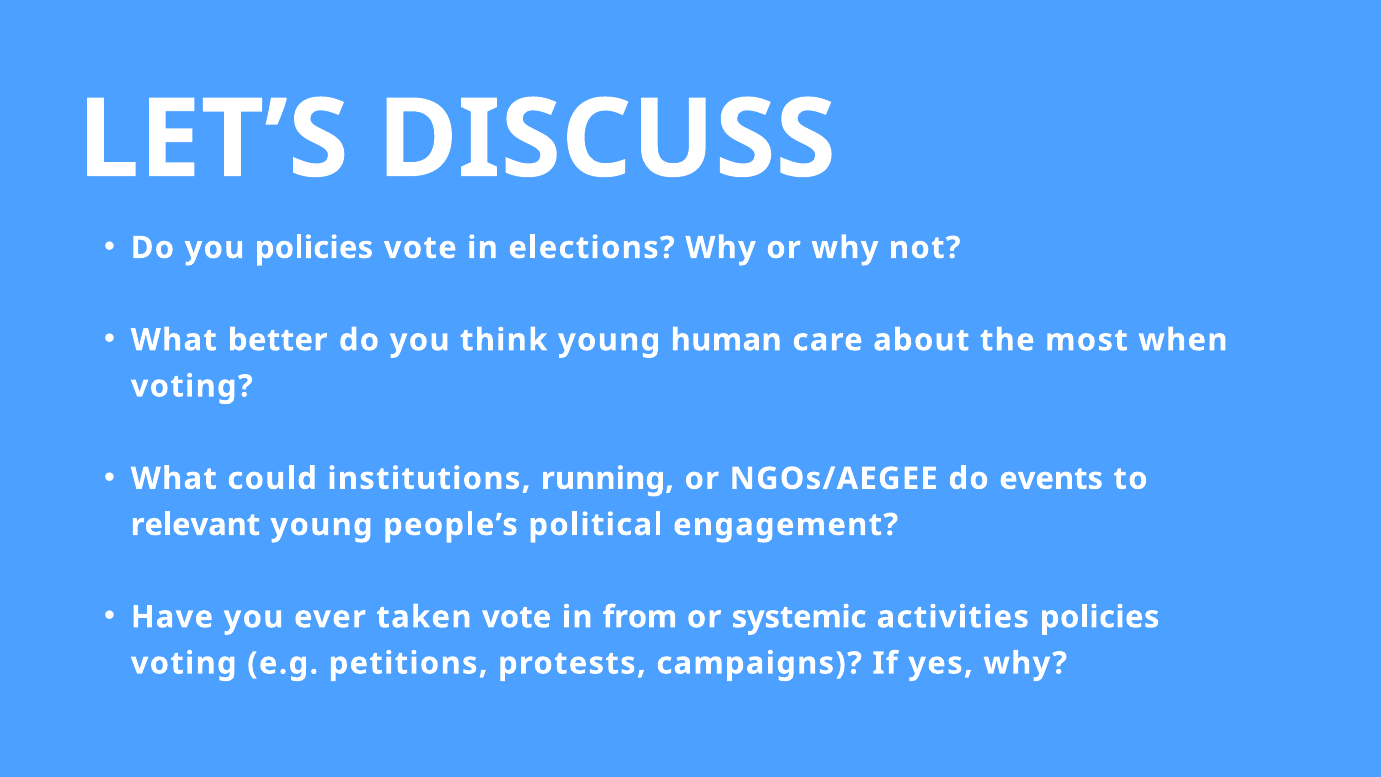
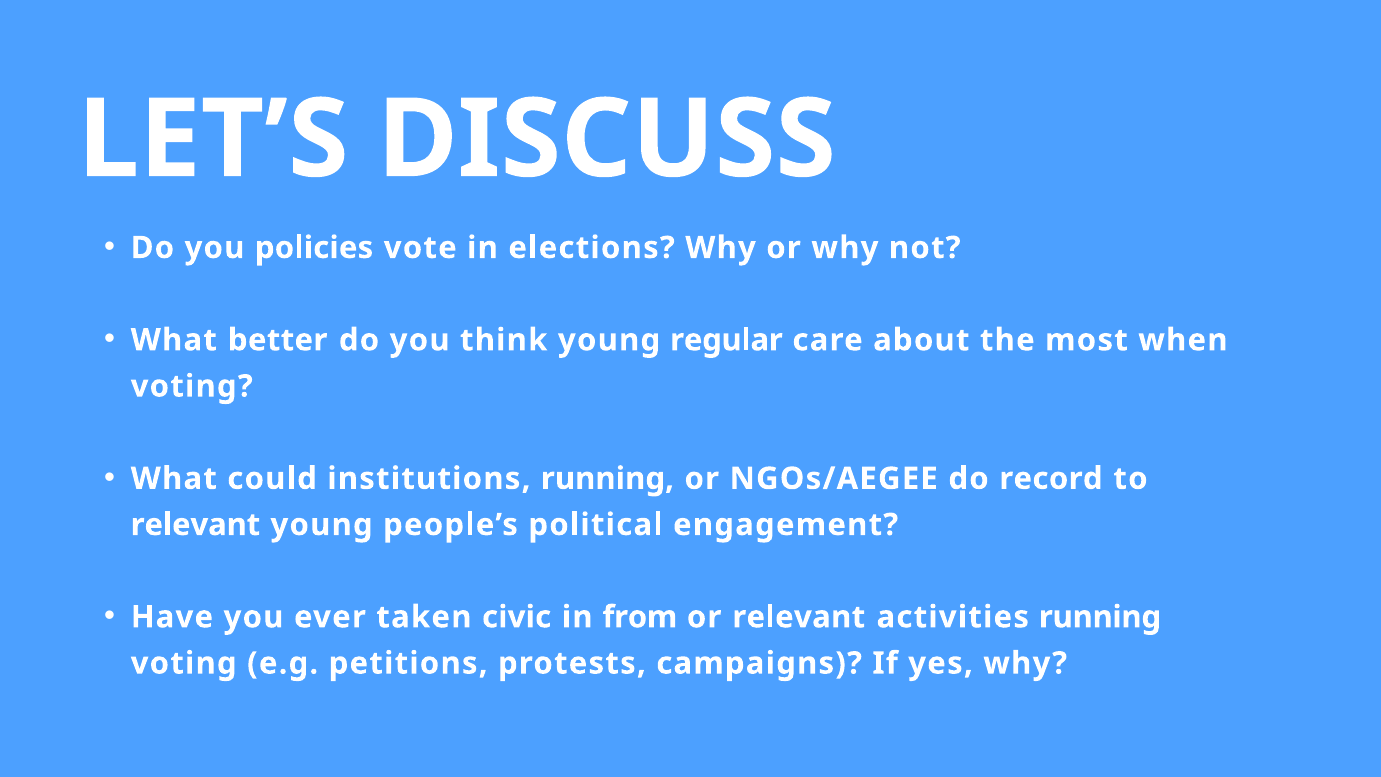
human: human -> regular
events: events -> record
taken vote: vote -> civic
or systemic: systemic -> relevant
activities policies: policies -> running
